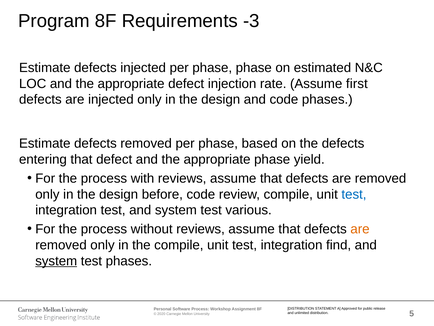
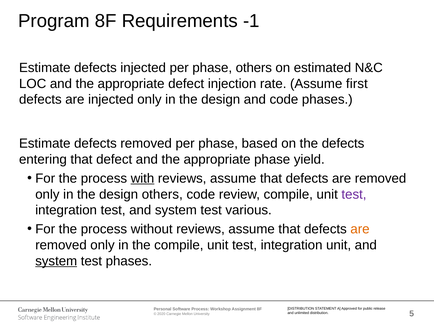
-3: -3 -> -1
phase phase: phase -> others
with underline: none -> present
design before: before -> others
test at (354, 194) colour: blue -> purple
integration find: find -> unit
